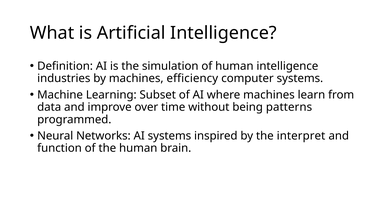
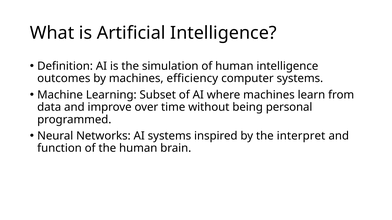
industries: industries -> outcomes
patterns: patterns -> personal
